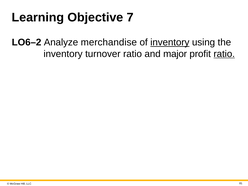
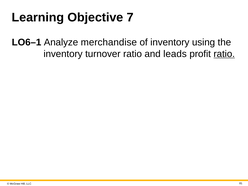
O6–2: O6–2 -> O6–1
inventory at (170, 42) underline: present -> none
major: major -> leads
